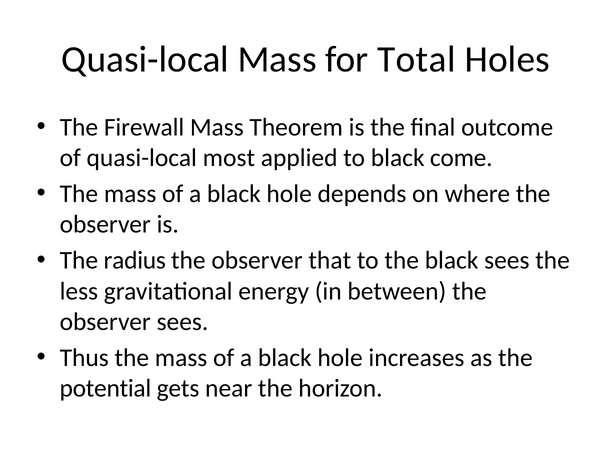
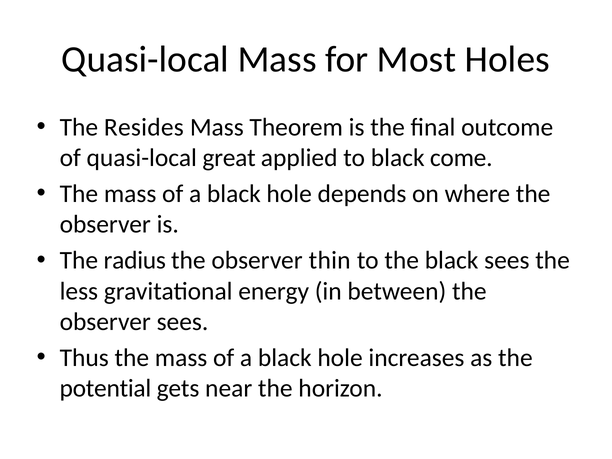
Total: Total -> Most
Firewall: Firewall -> Resides
most: most -> great
that: that -> thin
